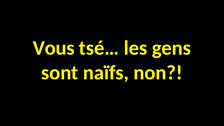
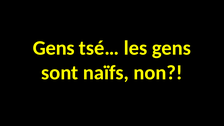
Vous at (54, 48): Vous -> Gens
